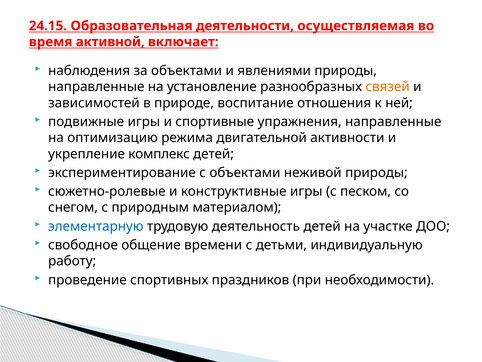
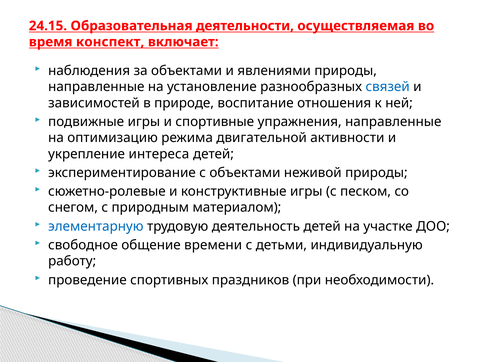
активной: активной -> конспект
связей colour: orange -> blue
комплекс: комплекс -> интереса
